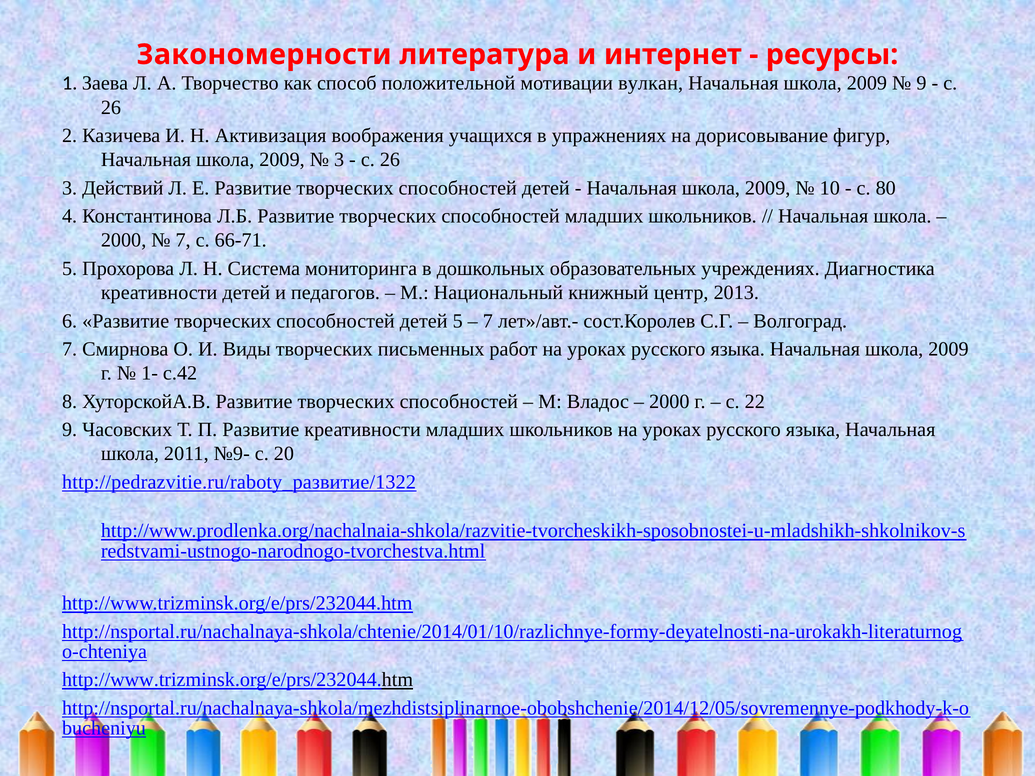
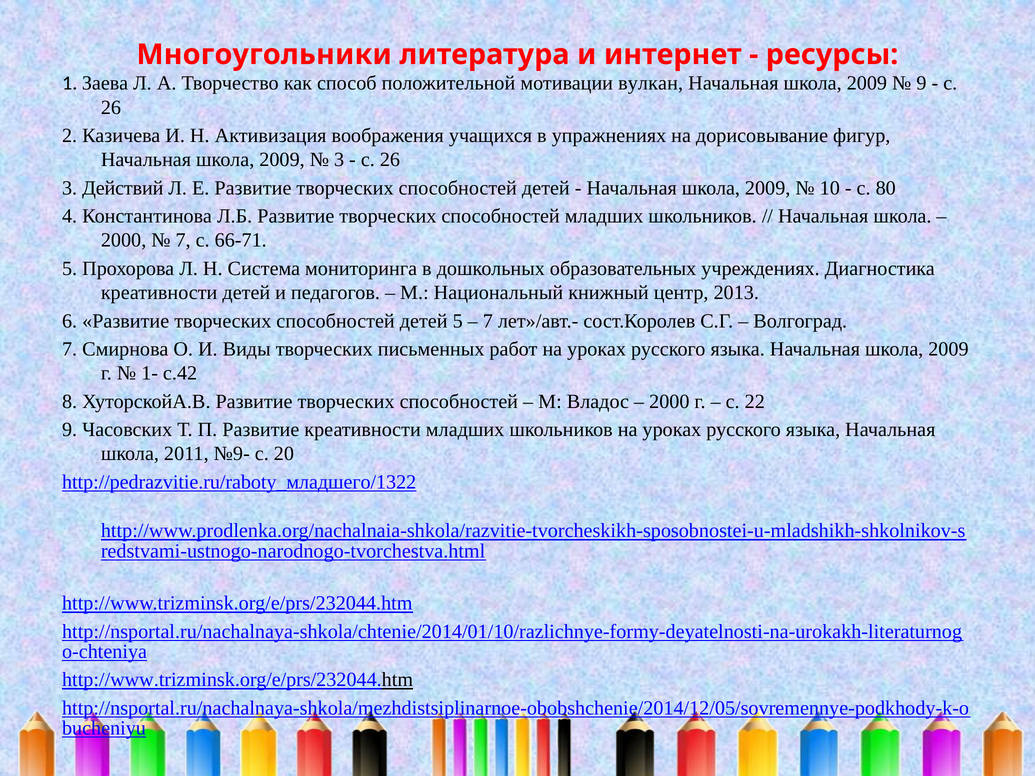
Закономерности: Закономерности -> Многоугольники
http://pedrazvitie.ru/raboty_развитие/1322: http://pedrazvitie.ru/raboty_развитие/1322 -> http://pedrazvitie.ru/raboty_младшего/1322
